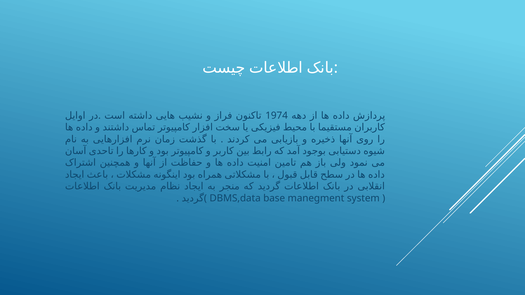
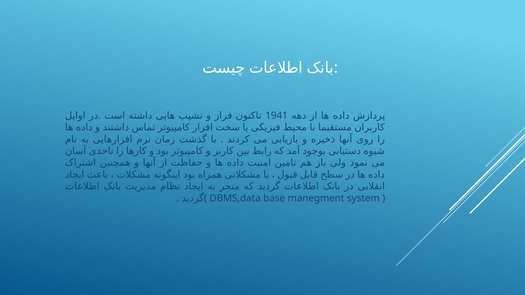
1974: 1974 -> 1941
